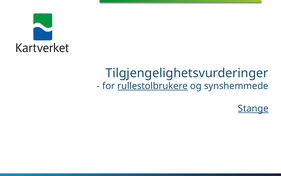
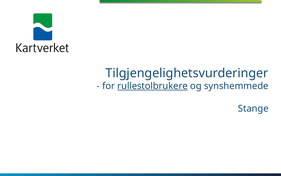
Stange underline: present -> none
